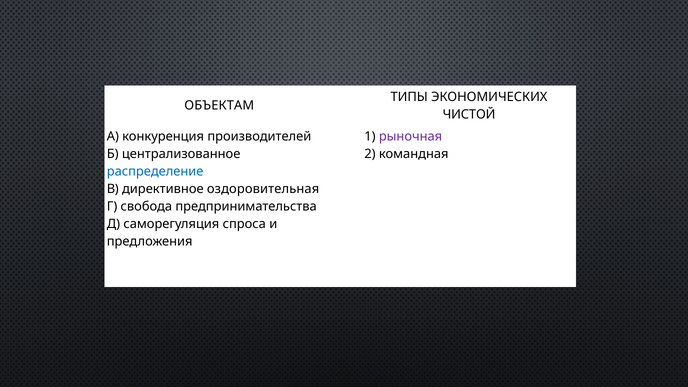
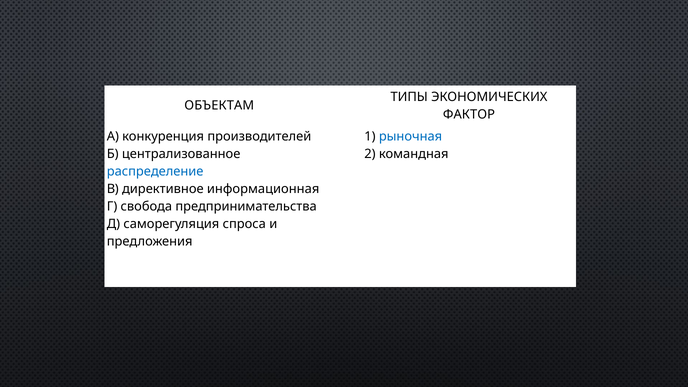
ЧИСТОЙ: ЧИСТОЙ -> ФАКТОР
рыночная colour: purple -> blue
оздоровительная: оздоровительная -> информационная
